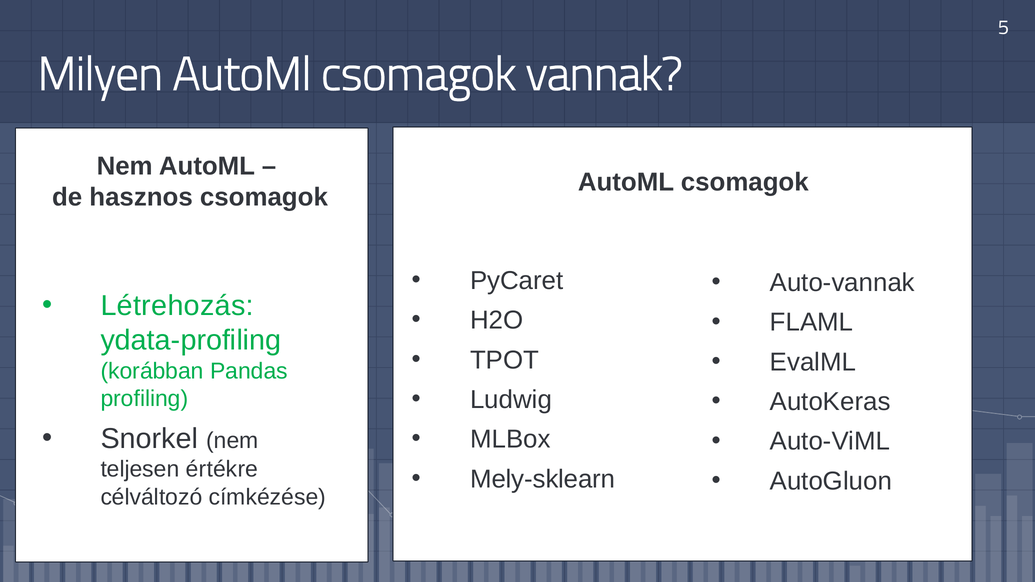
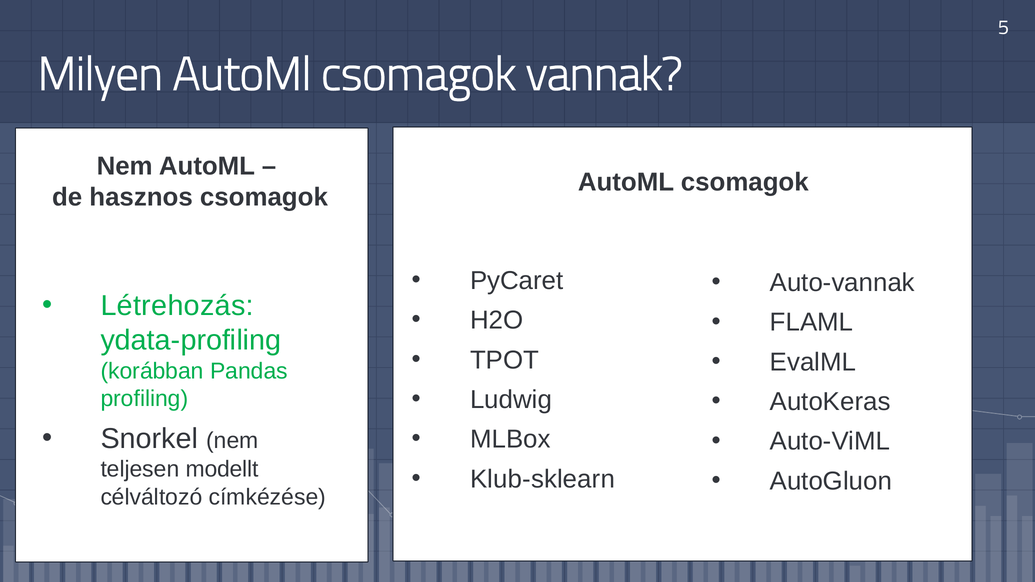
értékre: értékre -> modellt
Mely-sklearn: Mely-sklearn -> Klub-sklearn
